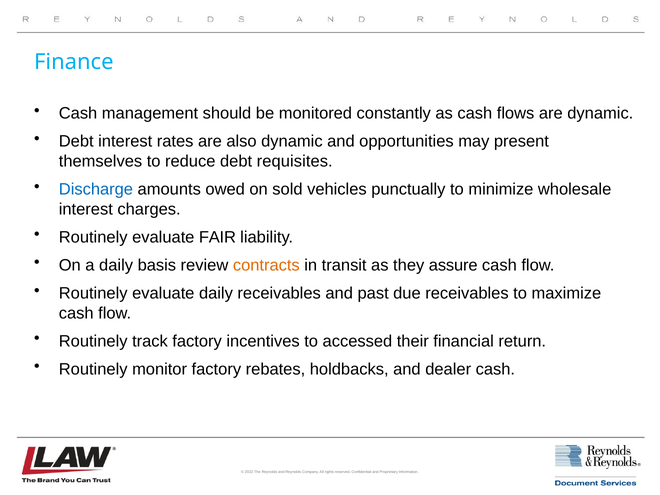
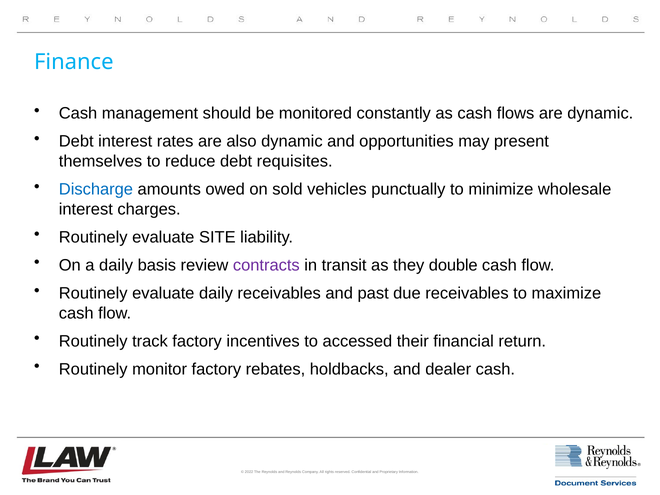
FAIR: FAIR -> SITE
contracts colour: orange -> purple
assure: assure -> double
